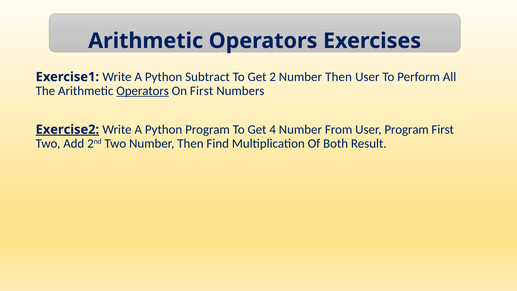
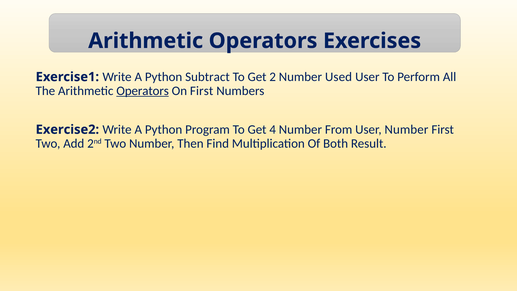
2 Number Then: Then -> Used
Exercise2 underline: present -> none
User Program: Program -> Number
